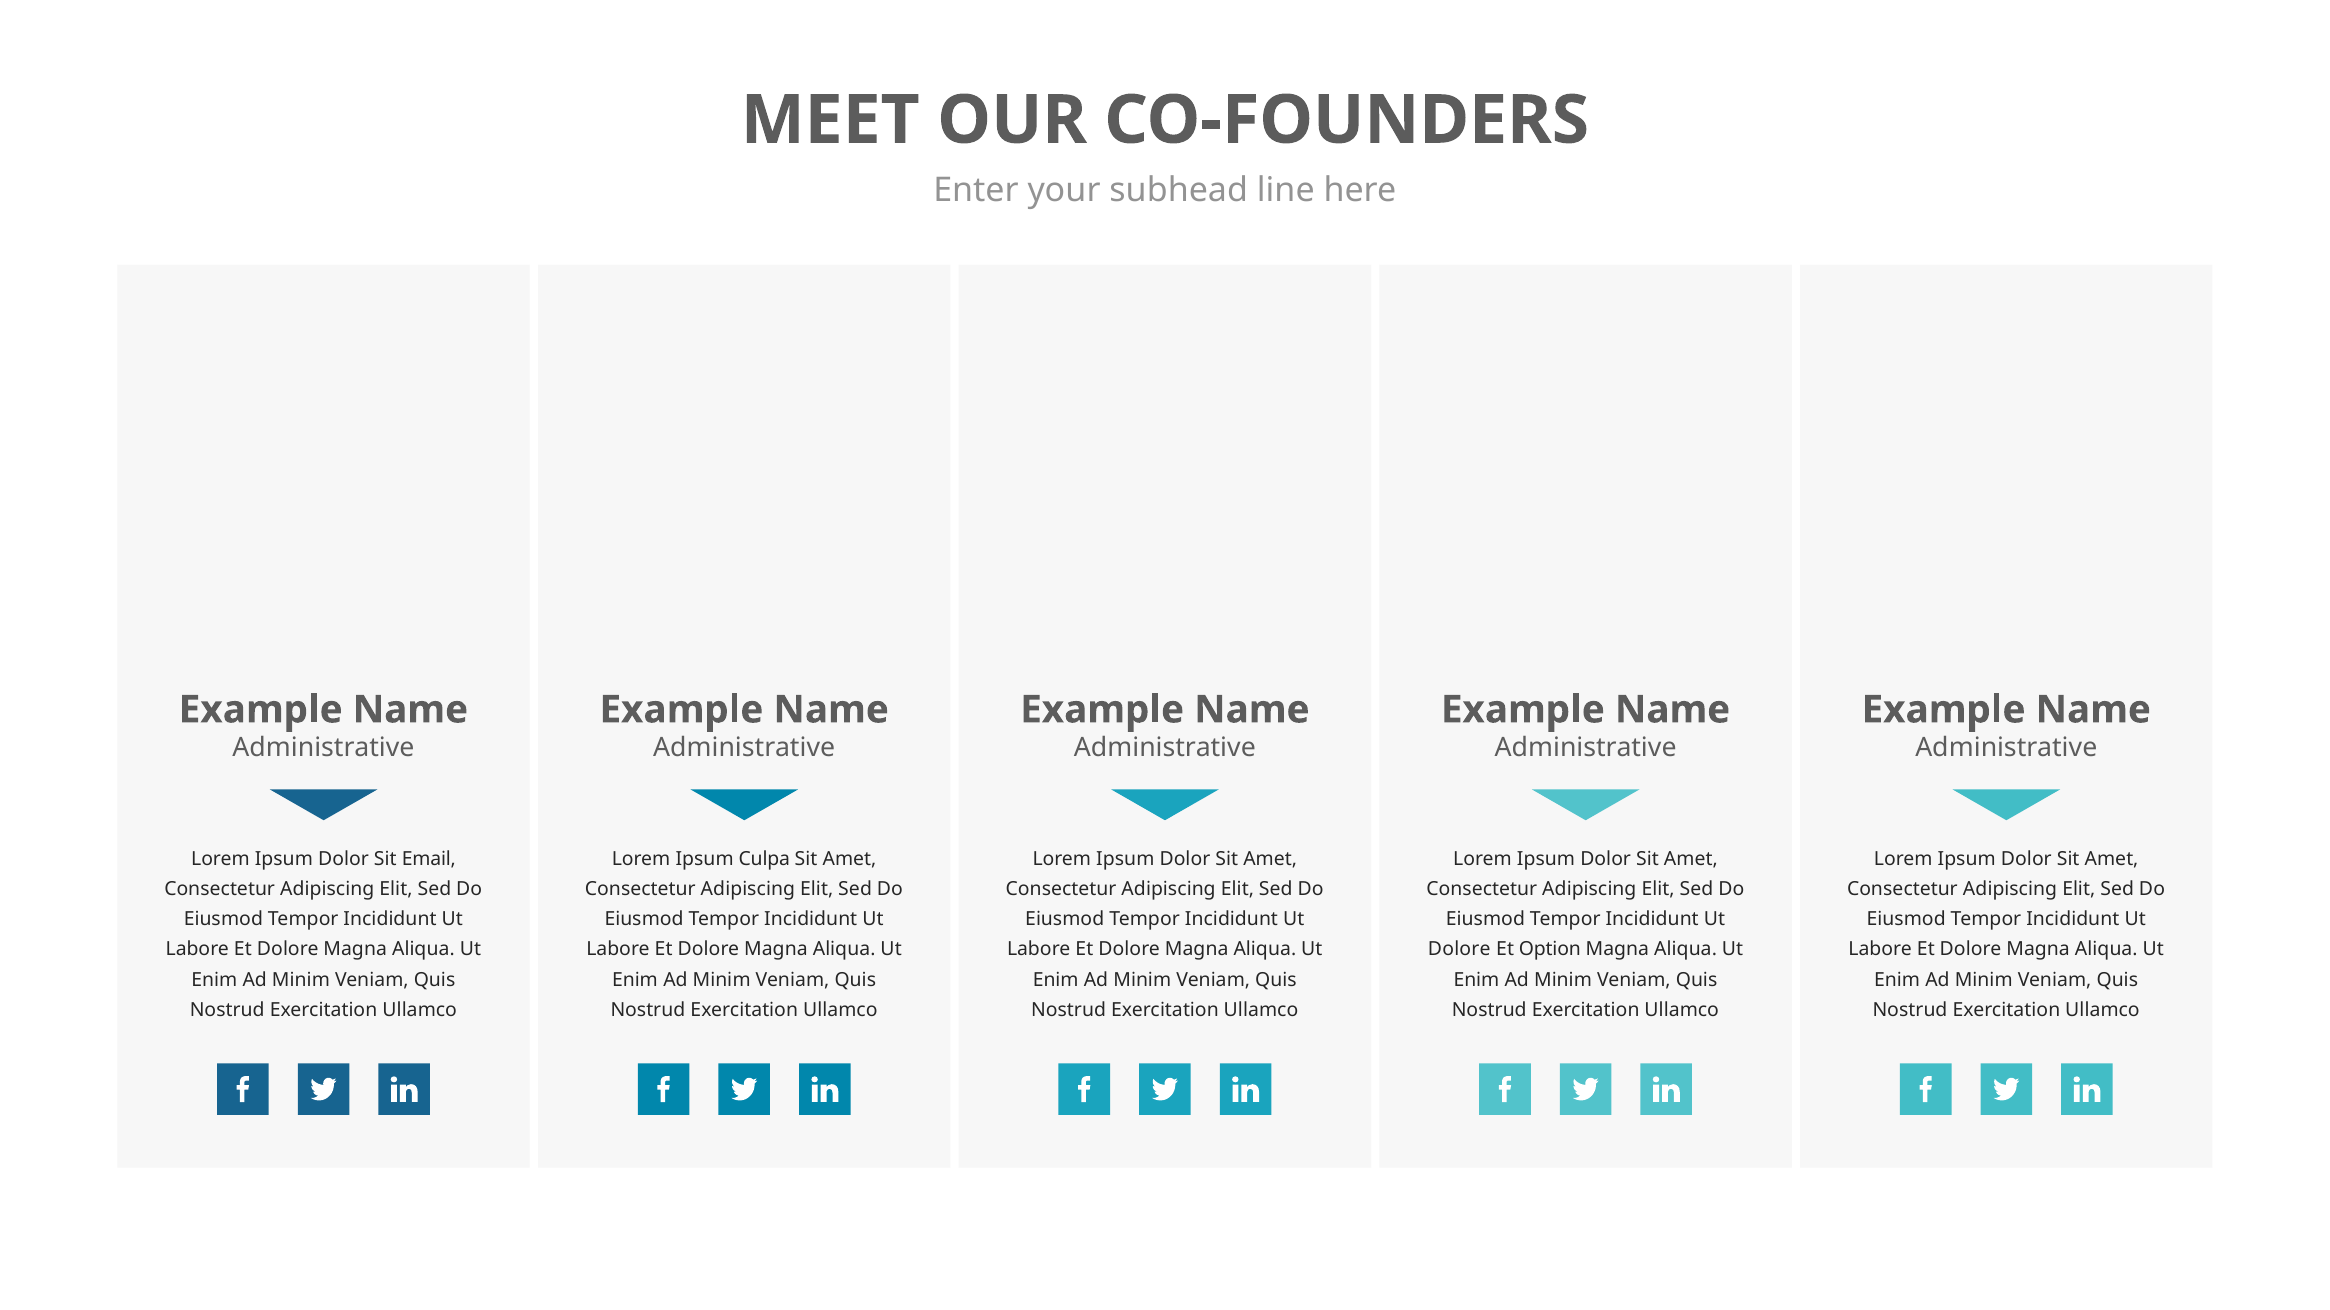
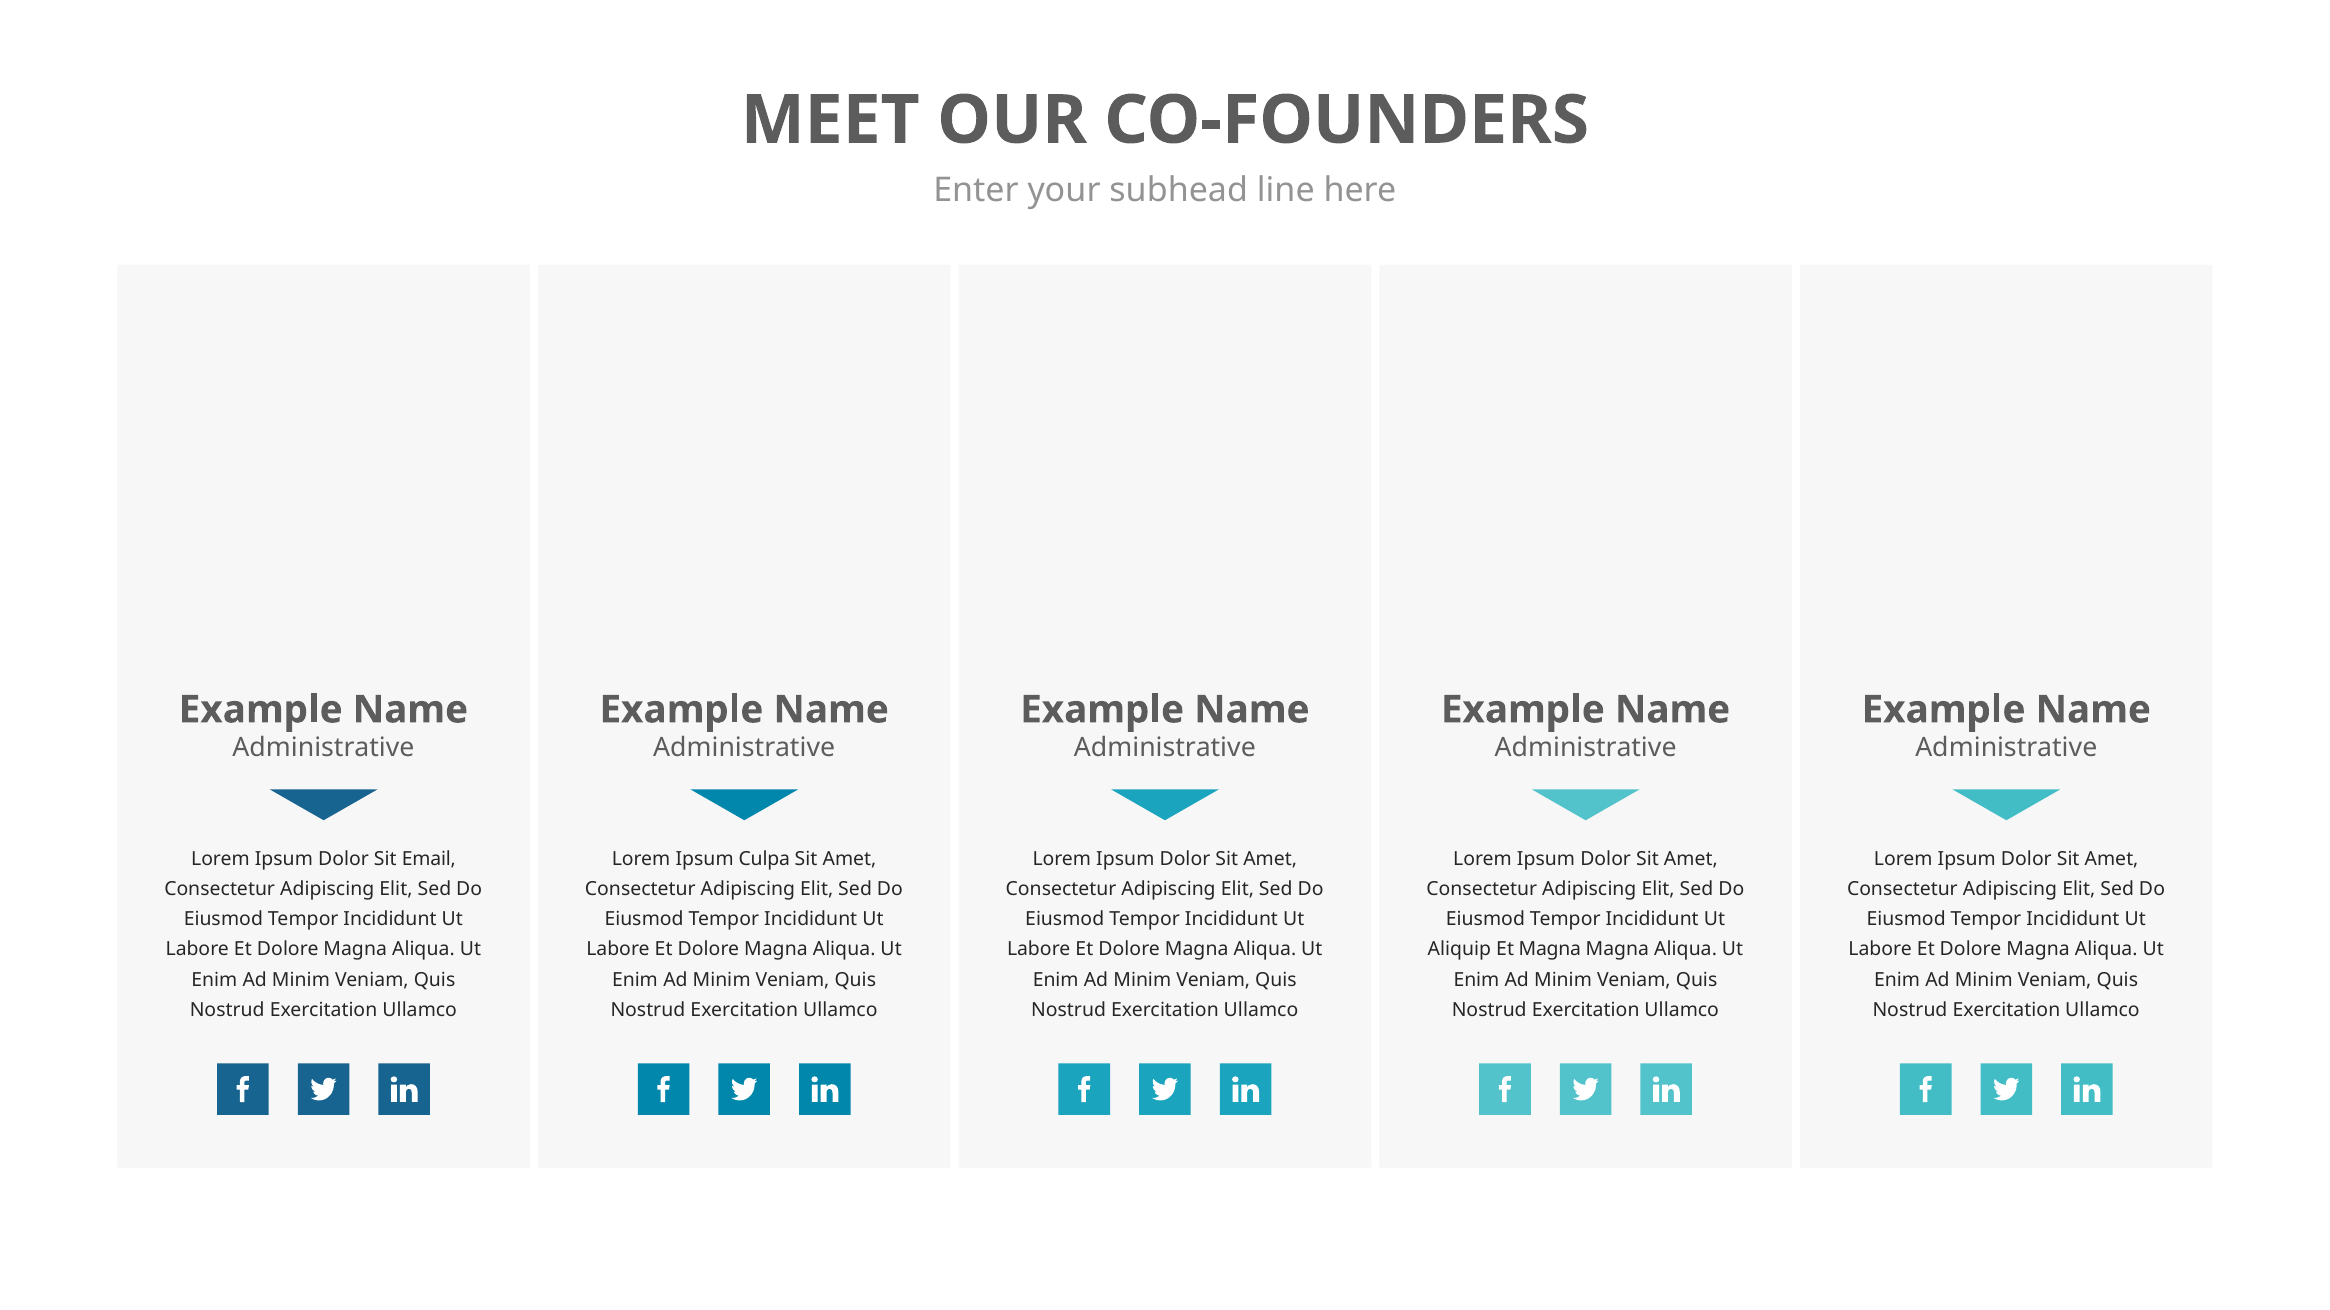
Dolore at (1459, 950): Dolore -> Aliquip
Et Option: Option -> Magna
